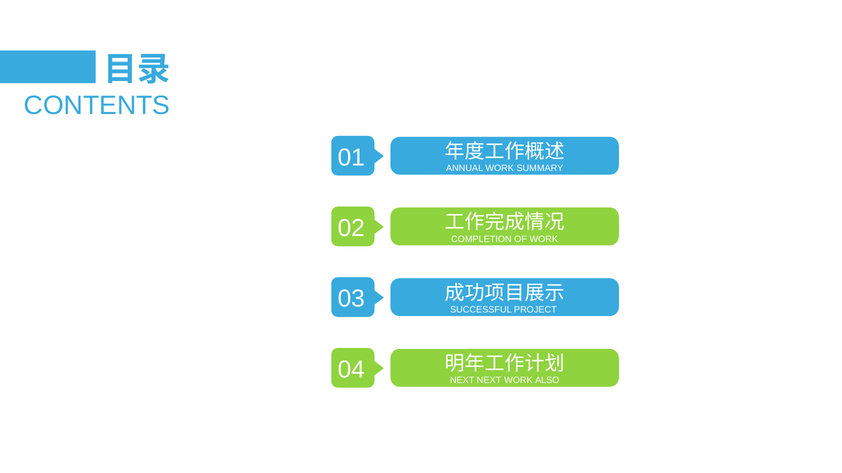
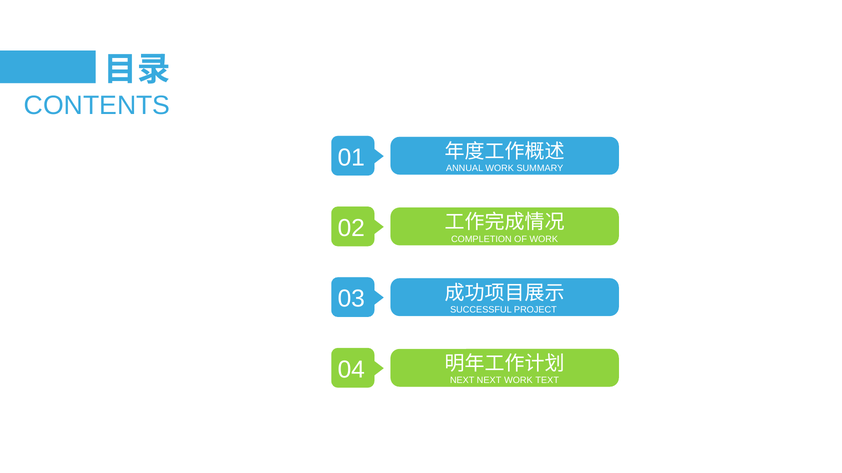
ALSO: ALSO -> TEXT
